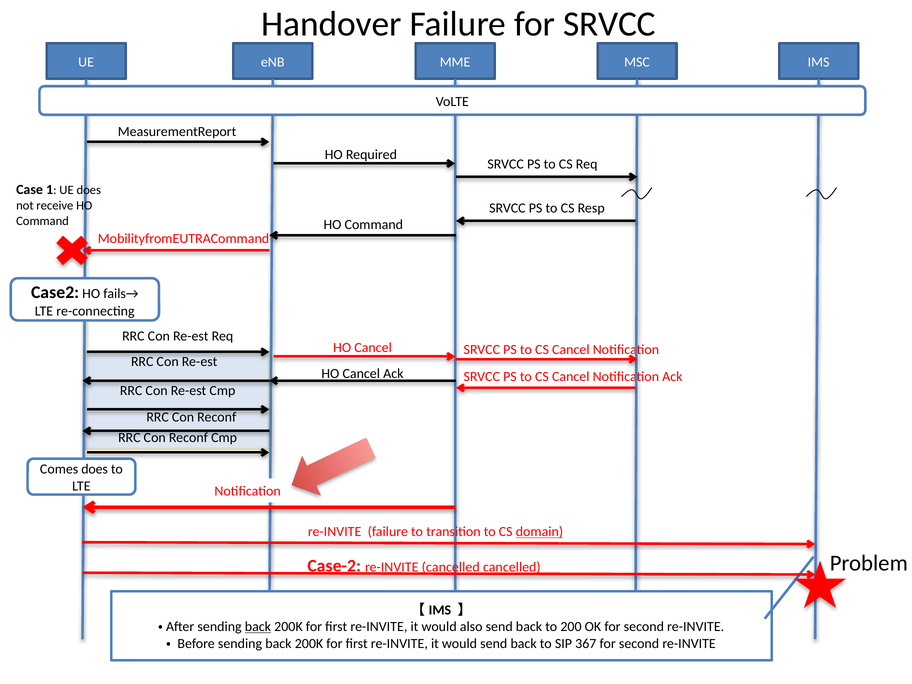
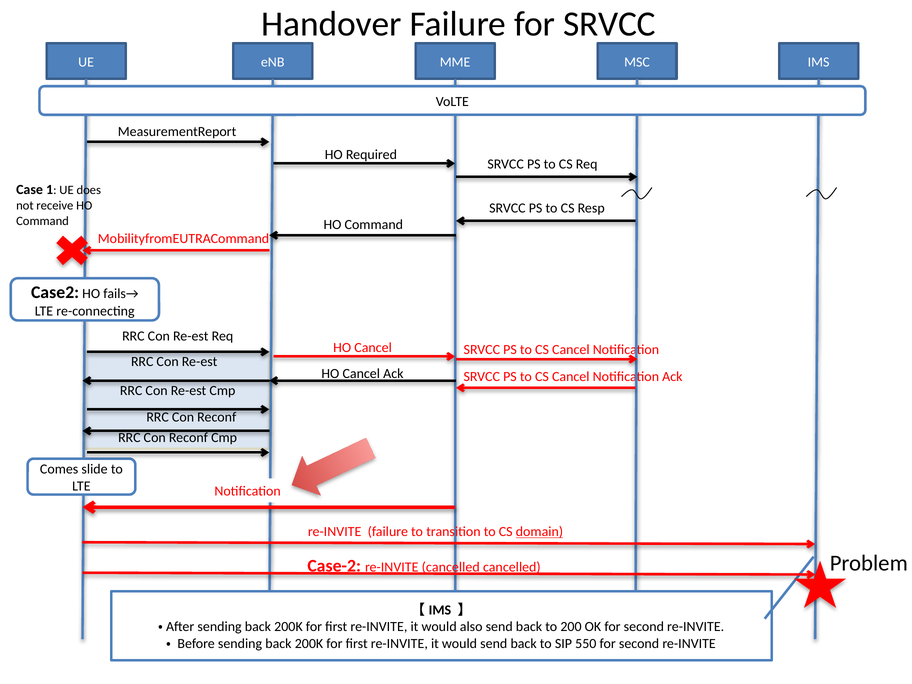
Comes does: does -> slide
back at (258, 627) underline: present -> none
367: 367 -> 550
